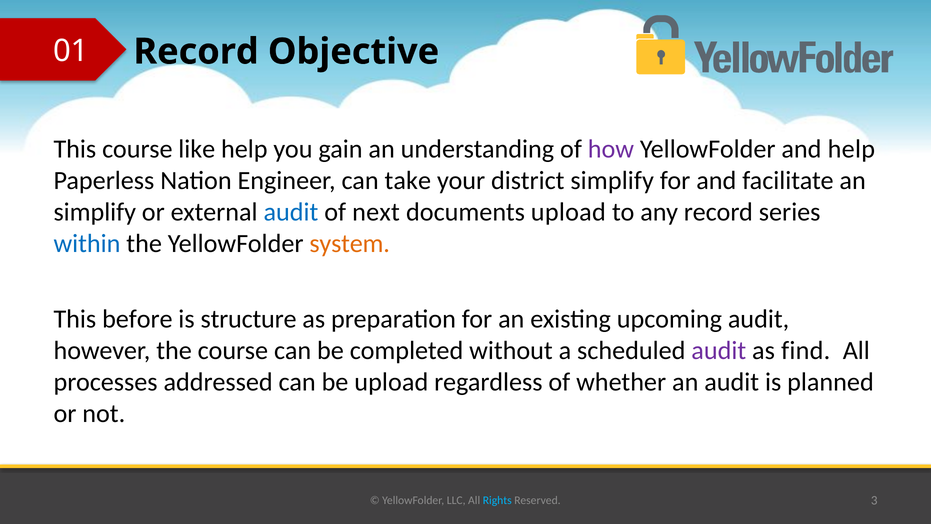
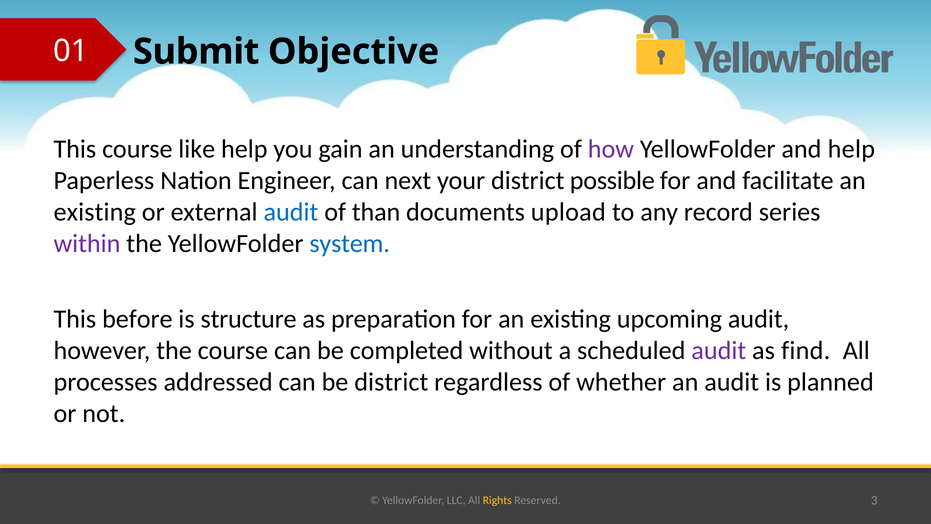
Record at (196, 52): Record -> Submit
take: take -> next
district simplify: simplify -> possible
simplify at (95, 212): simplify -> existing
next: next -> than
within colour: blue -> purple
system colour: orange -> blue
be upload: upload -> district
Rights colour: light blue -> yellow
